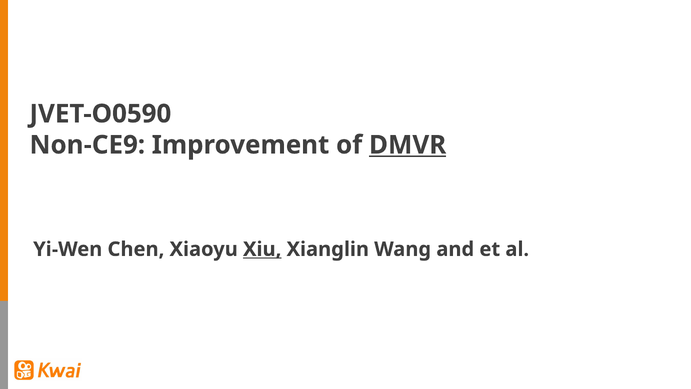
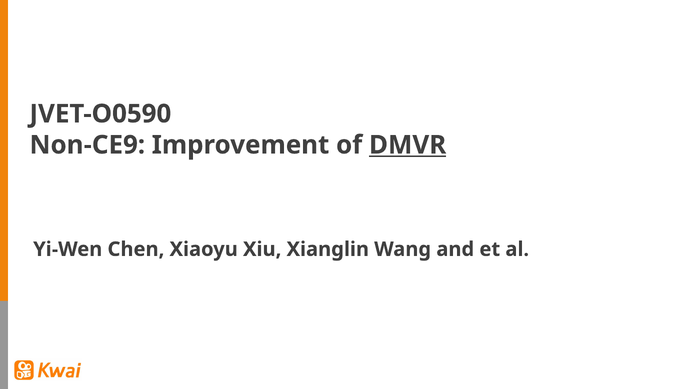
Xiu underline: present -> none
